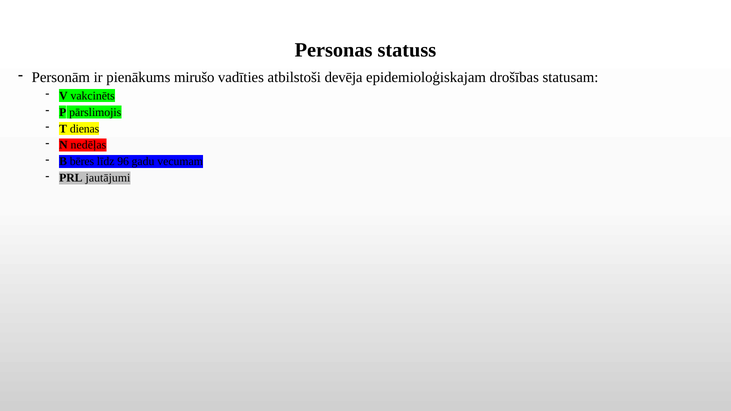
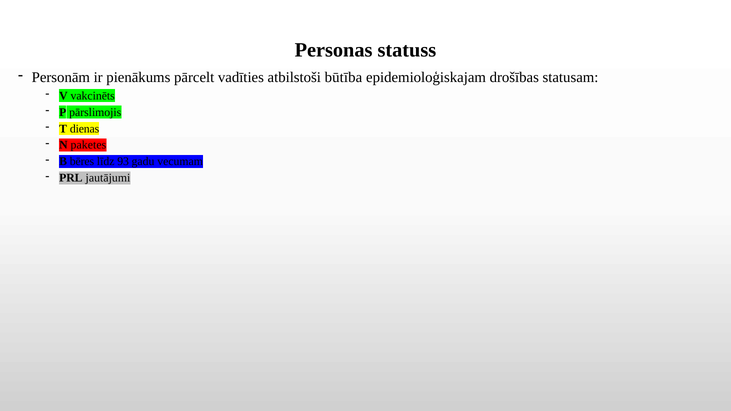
mirušo: mirušo -> pārcelt
devēja: devēja -> būtība
nedēļas: nedēļas -> paketes
96: 96 -> 93
